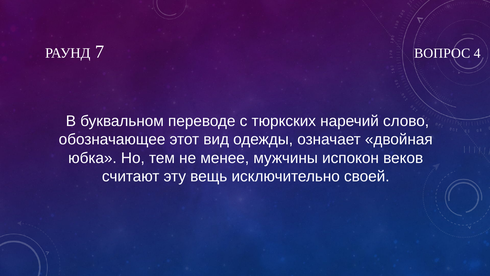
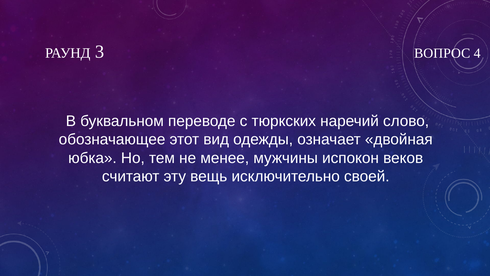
7: 7 -> 3
